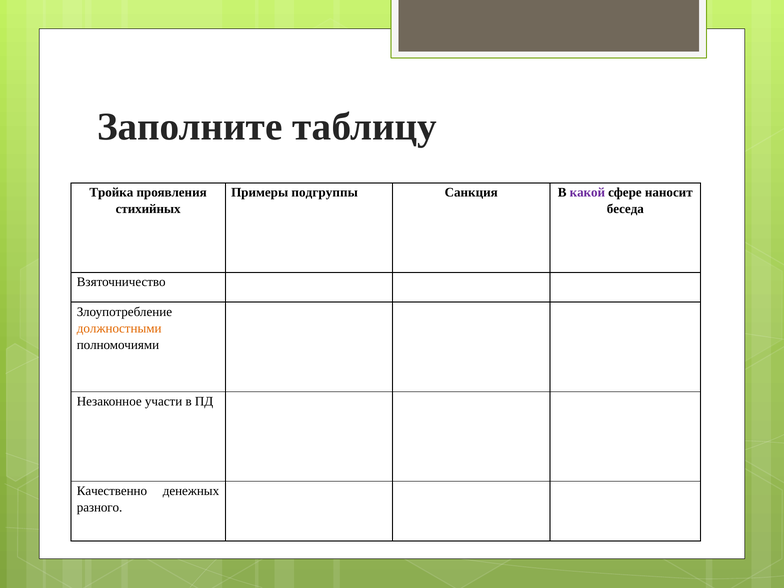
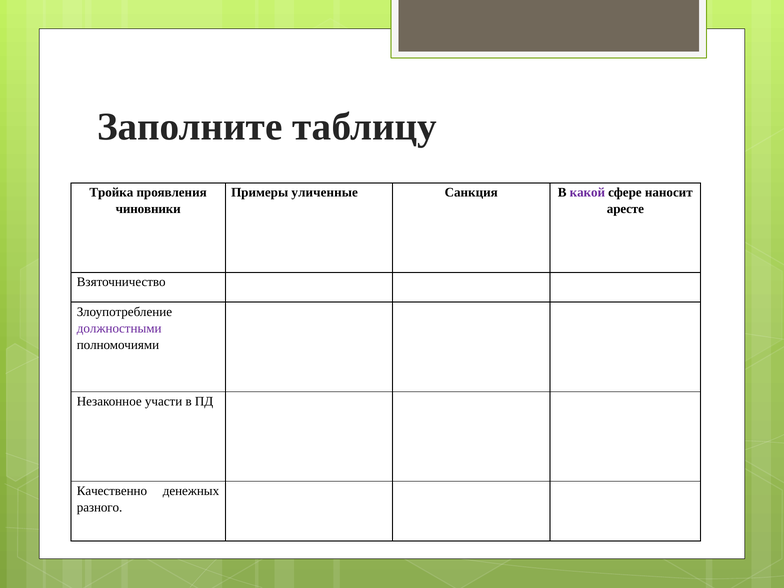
подгруппы: подгруппы -> уличенные
стихийных: стихийных -> чиновники
беседа: беседа -> аресте
должностными colour: orange -> purple
